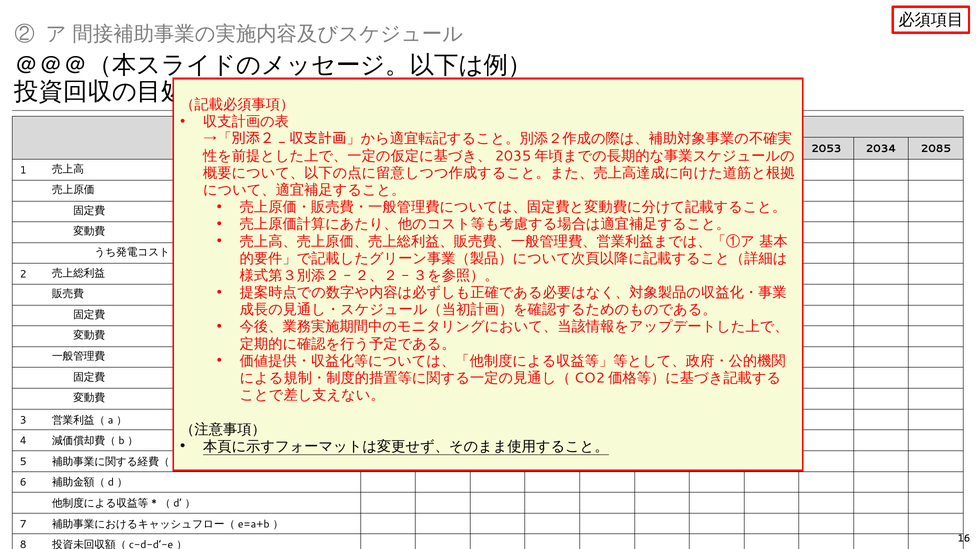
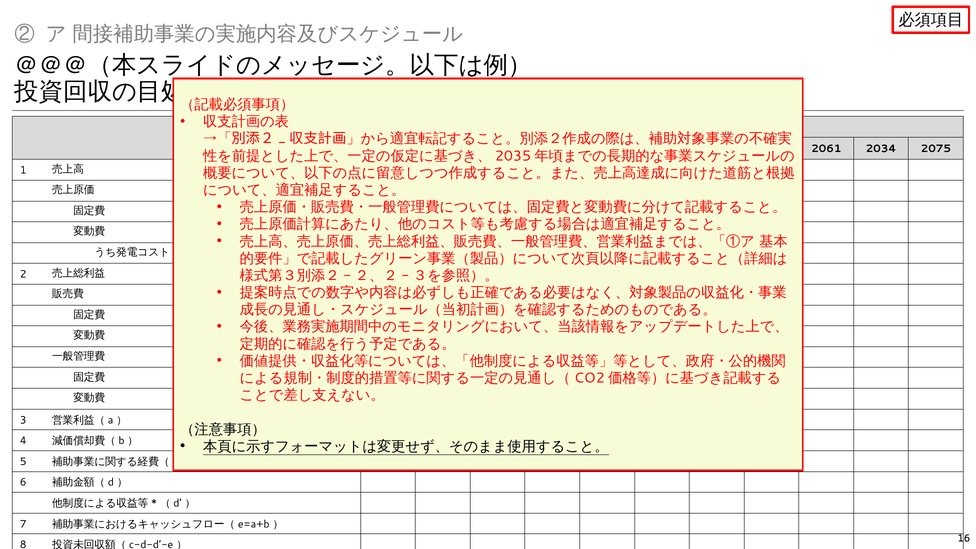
2053: 2053 -> 2061
2085: 2085 -> 2075
